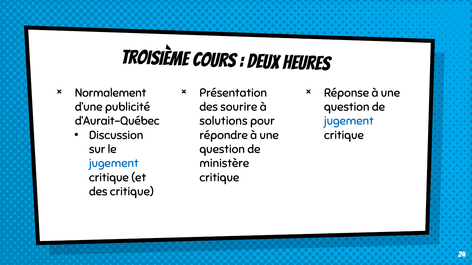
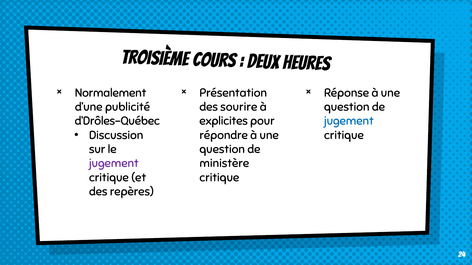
d’Aurait-Québec: d’Aurait-Québec -> d’Drôles-Québec
solutions: solutions -> explicites
jugement at (114, 164) colour: blue -> purple
des critique: critique -> repères
